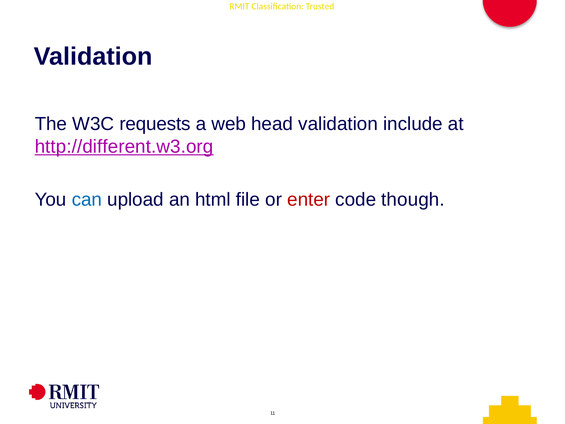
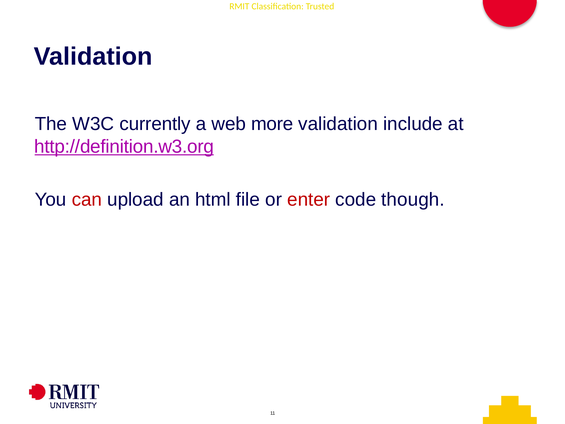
requests: requests -> currently
head: head -> more
http://different.w3.org: http://different.w3.org -> http://definition.w3.org
can colour: blue -> red
